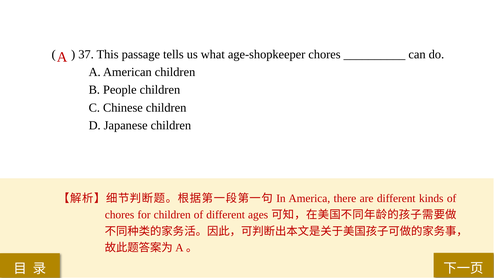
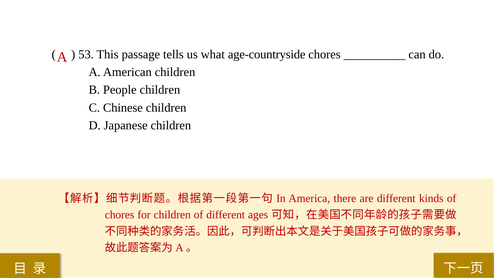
37: 37 -> 53
age-shopkeeper: age-shopkeeper -> age-countryside
